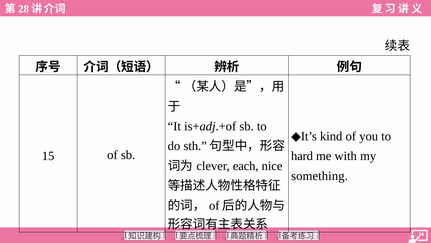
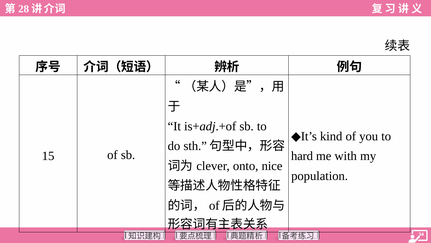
each: each -> onto
something: something -> population
